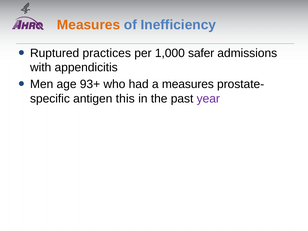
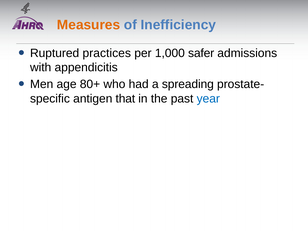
93+: 93+ -> 80+
a measures: measures -> spreading
this: this -> that
year colour: purple -> blue
